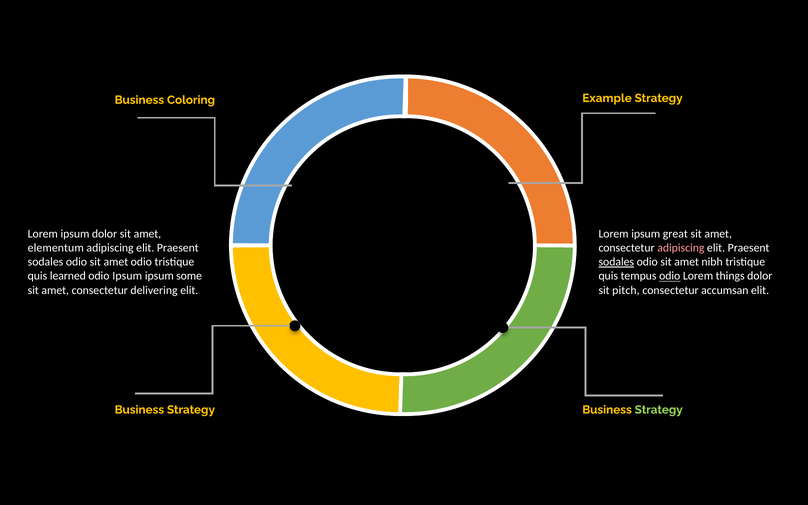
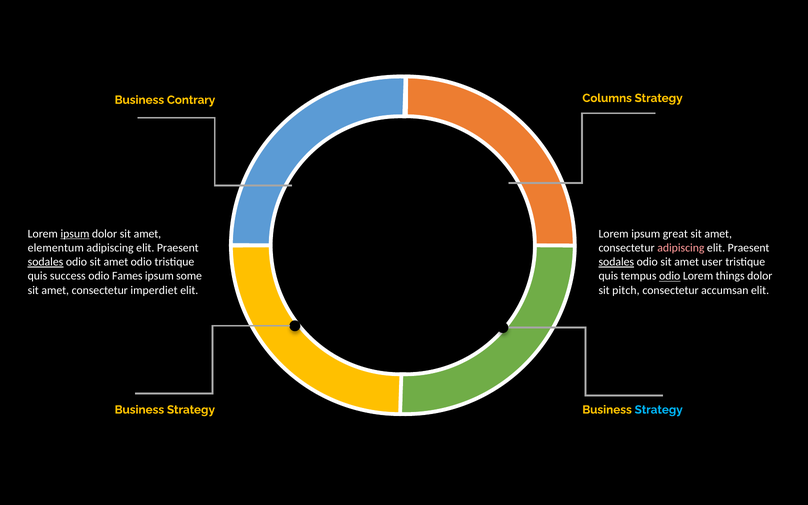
Example: Example -> Columns
Coloring: Coloring -> Contrary
ipsum at (75, 234) underline: none -> present
sodales at (46, 262) underline: none -> present
nibh: nibh -> user
learned: learned -> success
odio Ipsum: Ipsum -> Fames
delivering: delivering -> imperdiet
Strategy at (659, 410) colour: light green -> light blue
